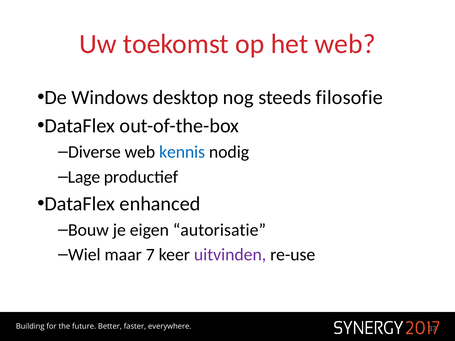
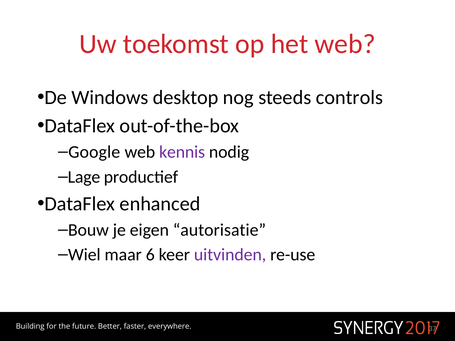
filosofie: filosofie -> controls
Diverse: Diverse -> Google
kennis colour: blue -> purple
7: 7 -> 6
